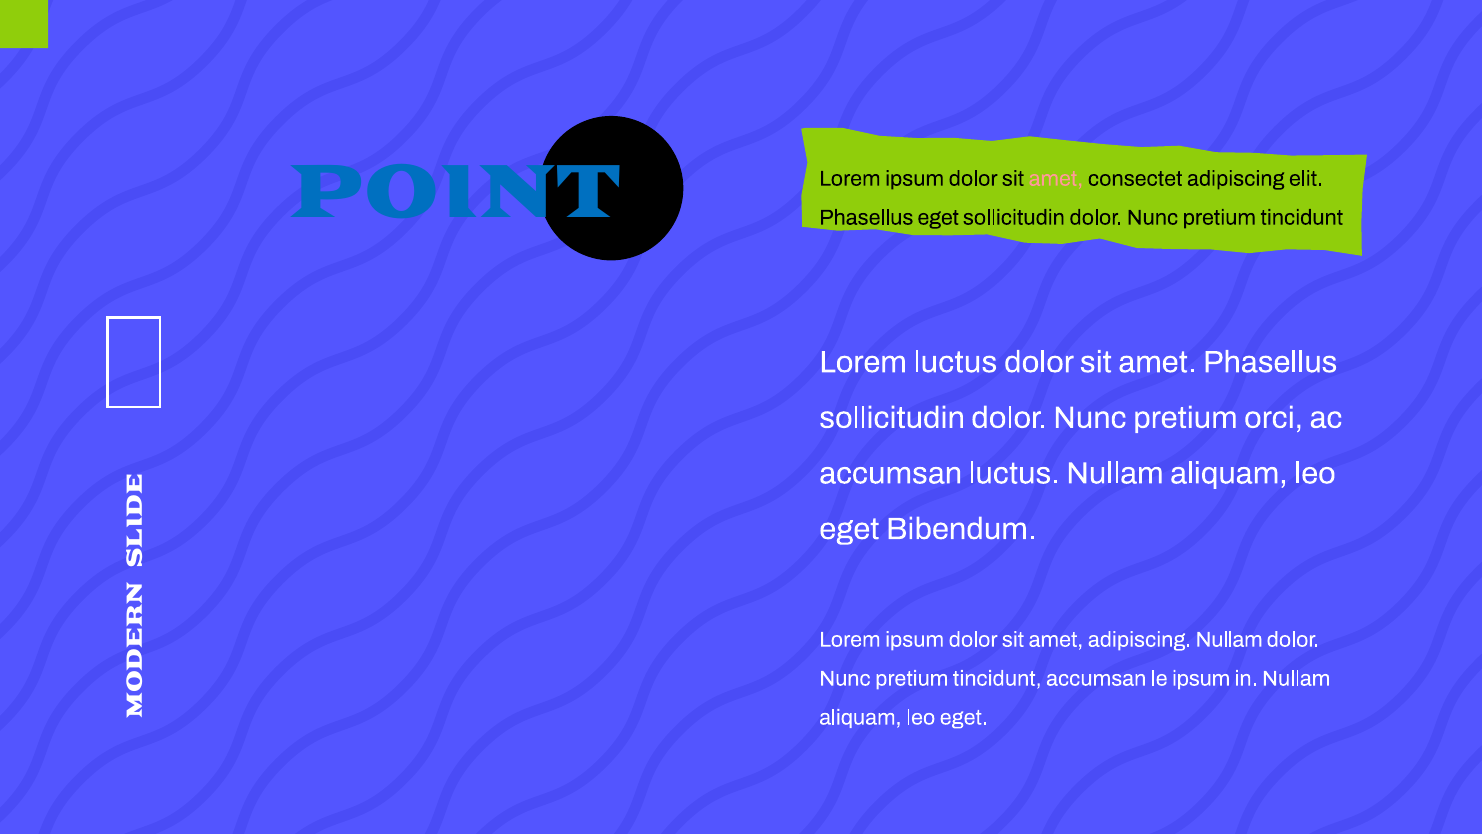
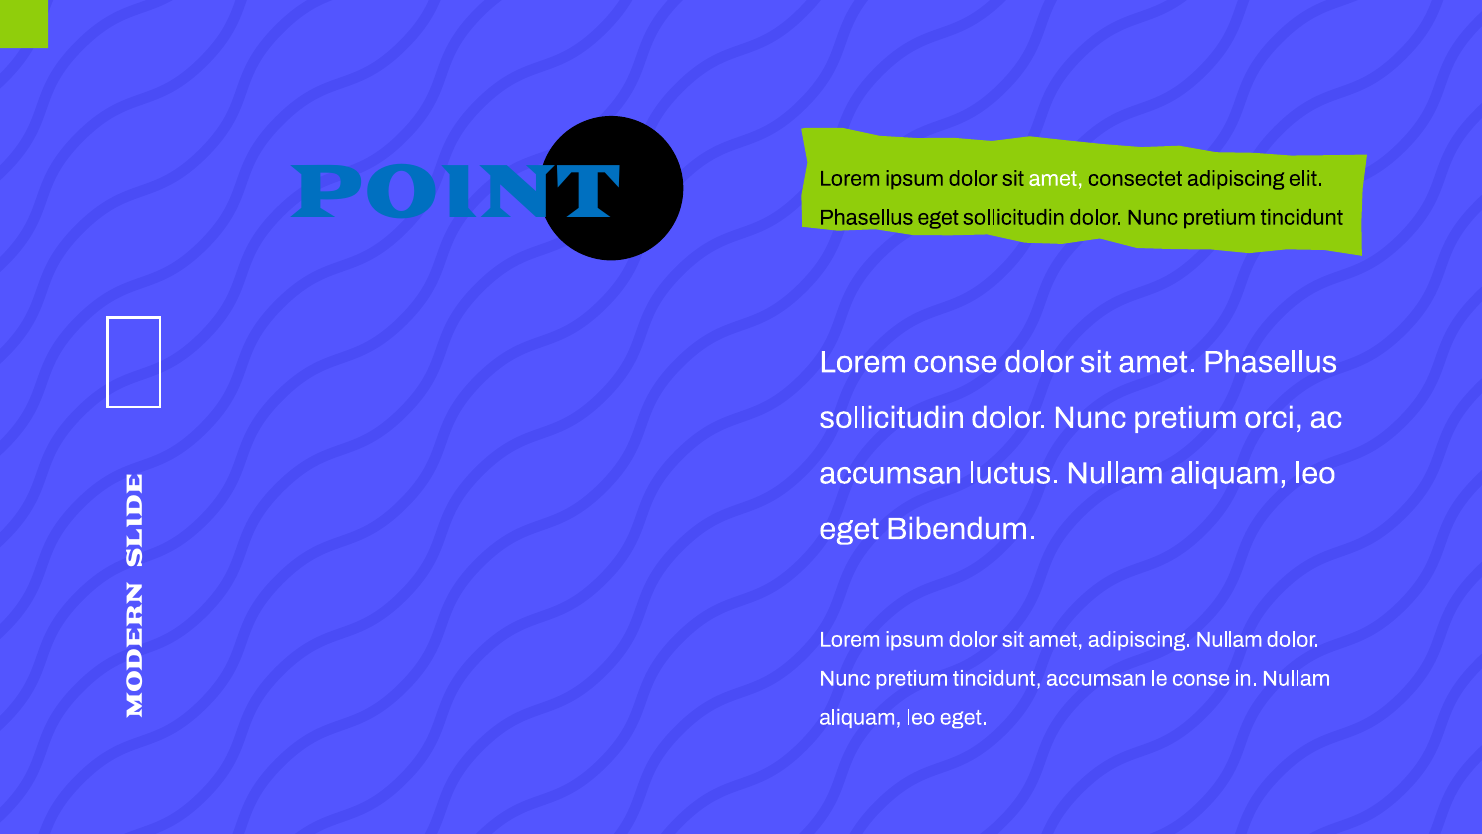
amet at (1056, 178) colour: pink -> white
Lorem luctus: luctus -> conse
le ipsum: ipsum -> conse
